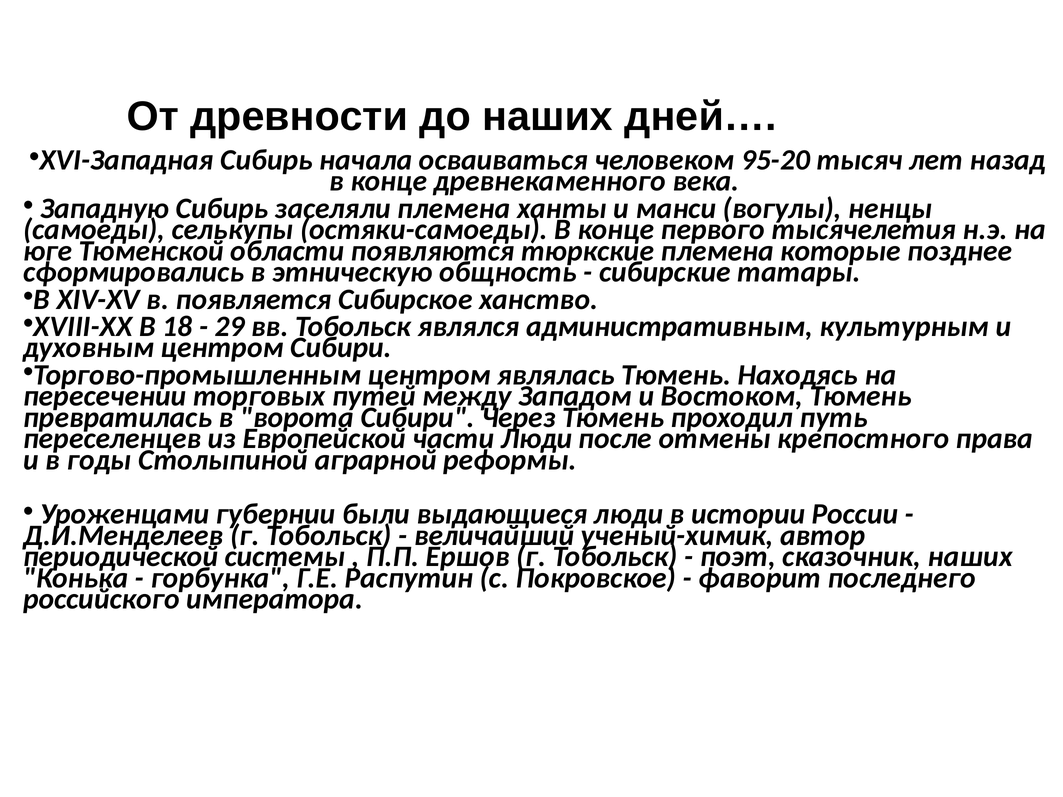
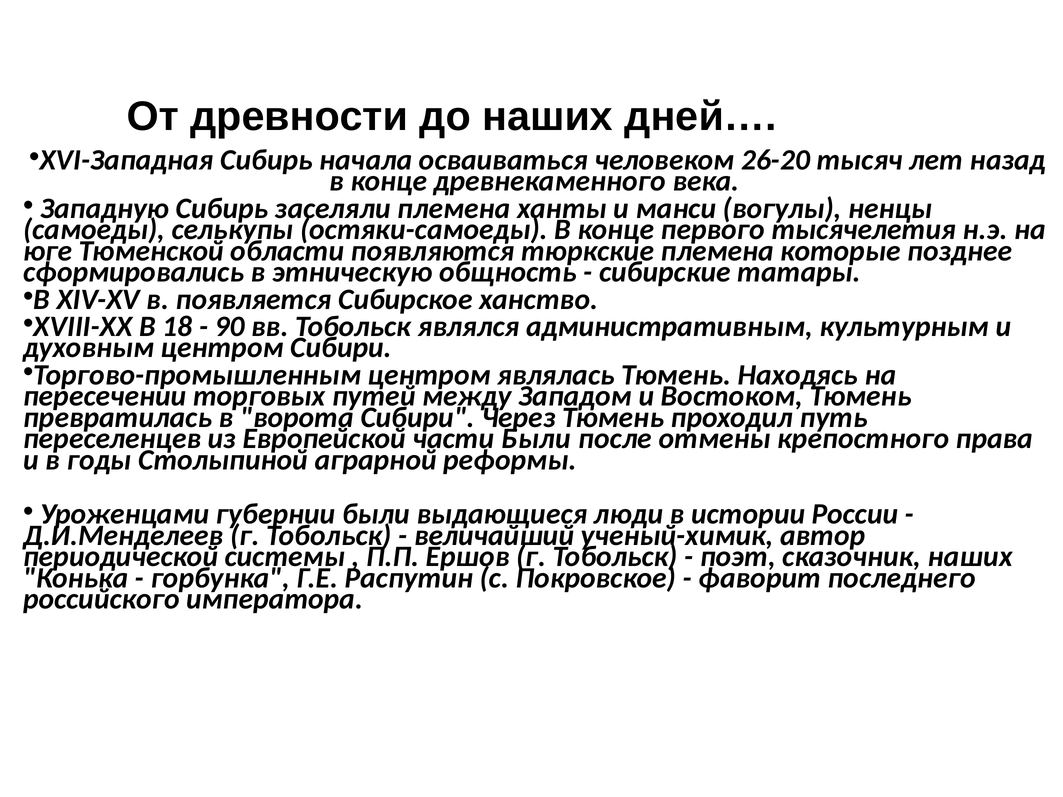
95-20: 95-20 -> 26-20
29: 29 -> 90
части Люди: Люди -> Были
